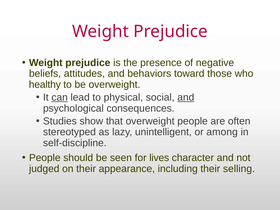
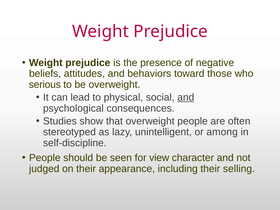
healthy: healthy -> serious
can underline: present -> none
lives: lives -> view
